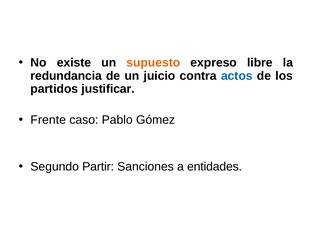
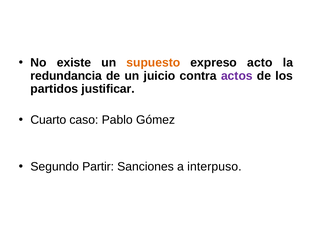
libre: libre -> acto
actos colour: blue -> purple
Frente: Frente -> Cuarto
entidades: entidades -> interpuso
